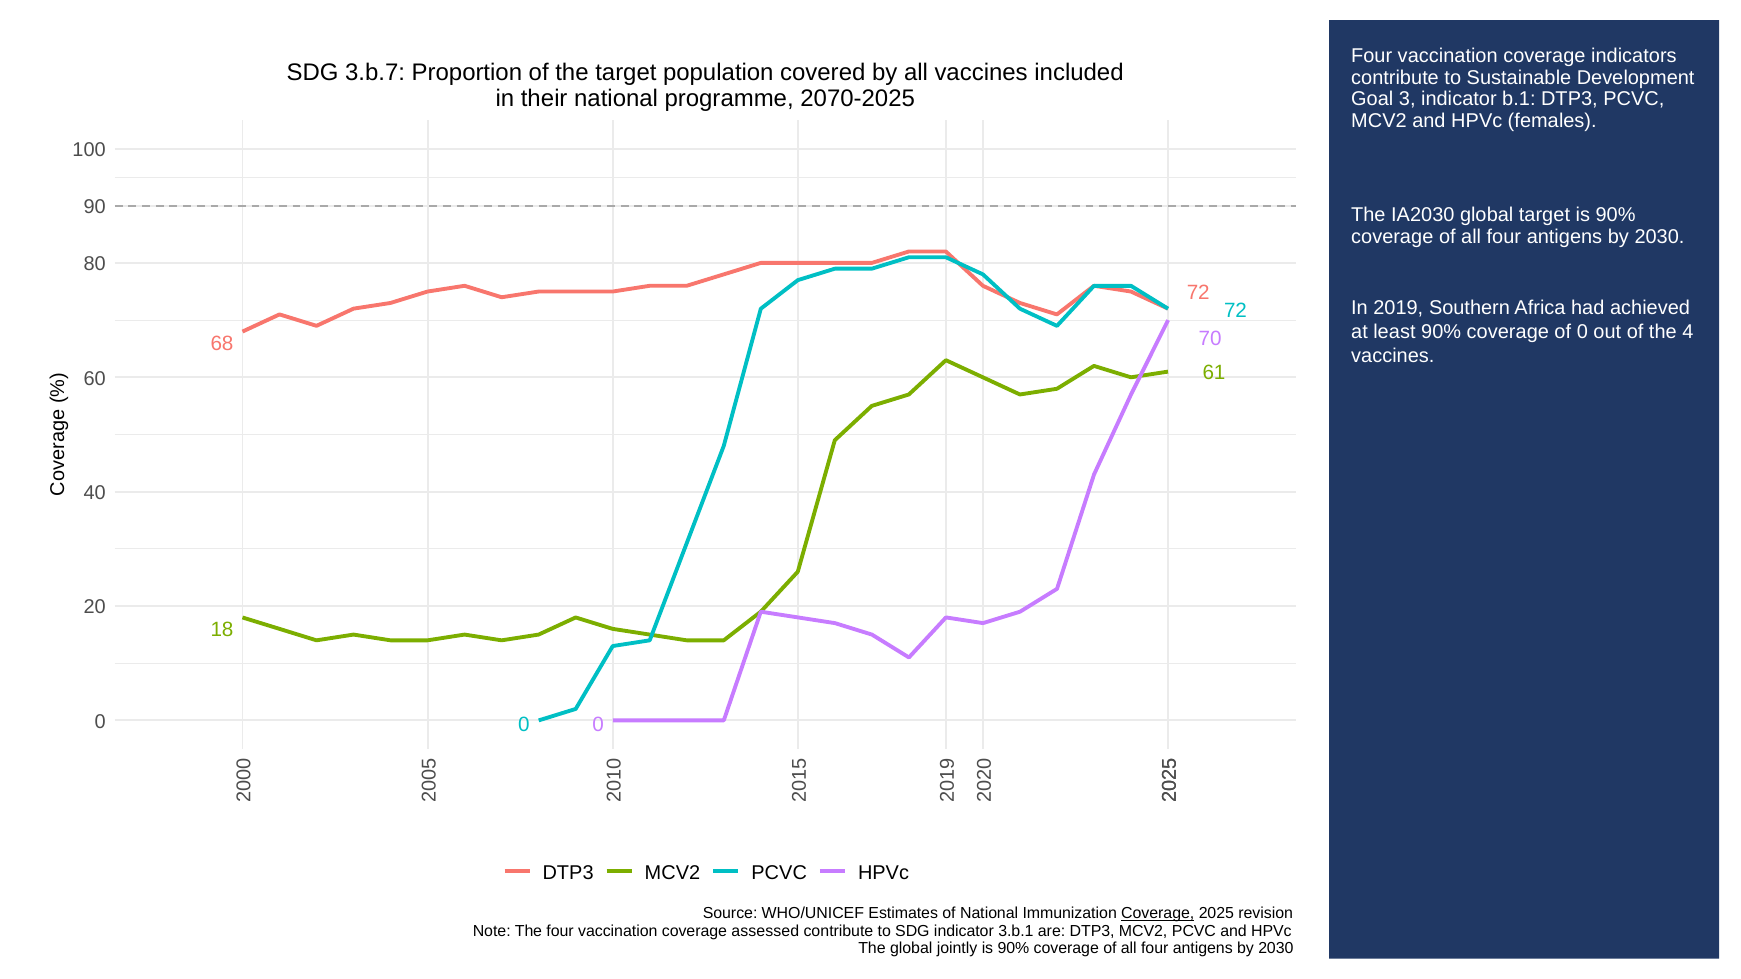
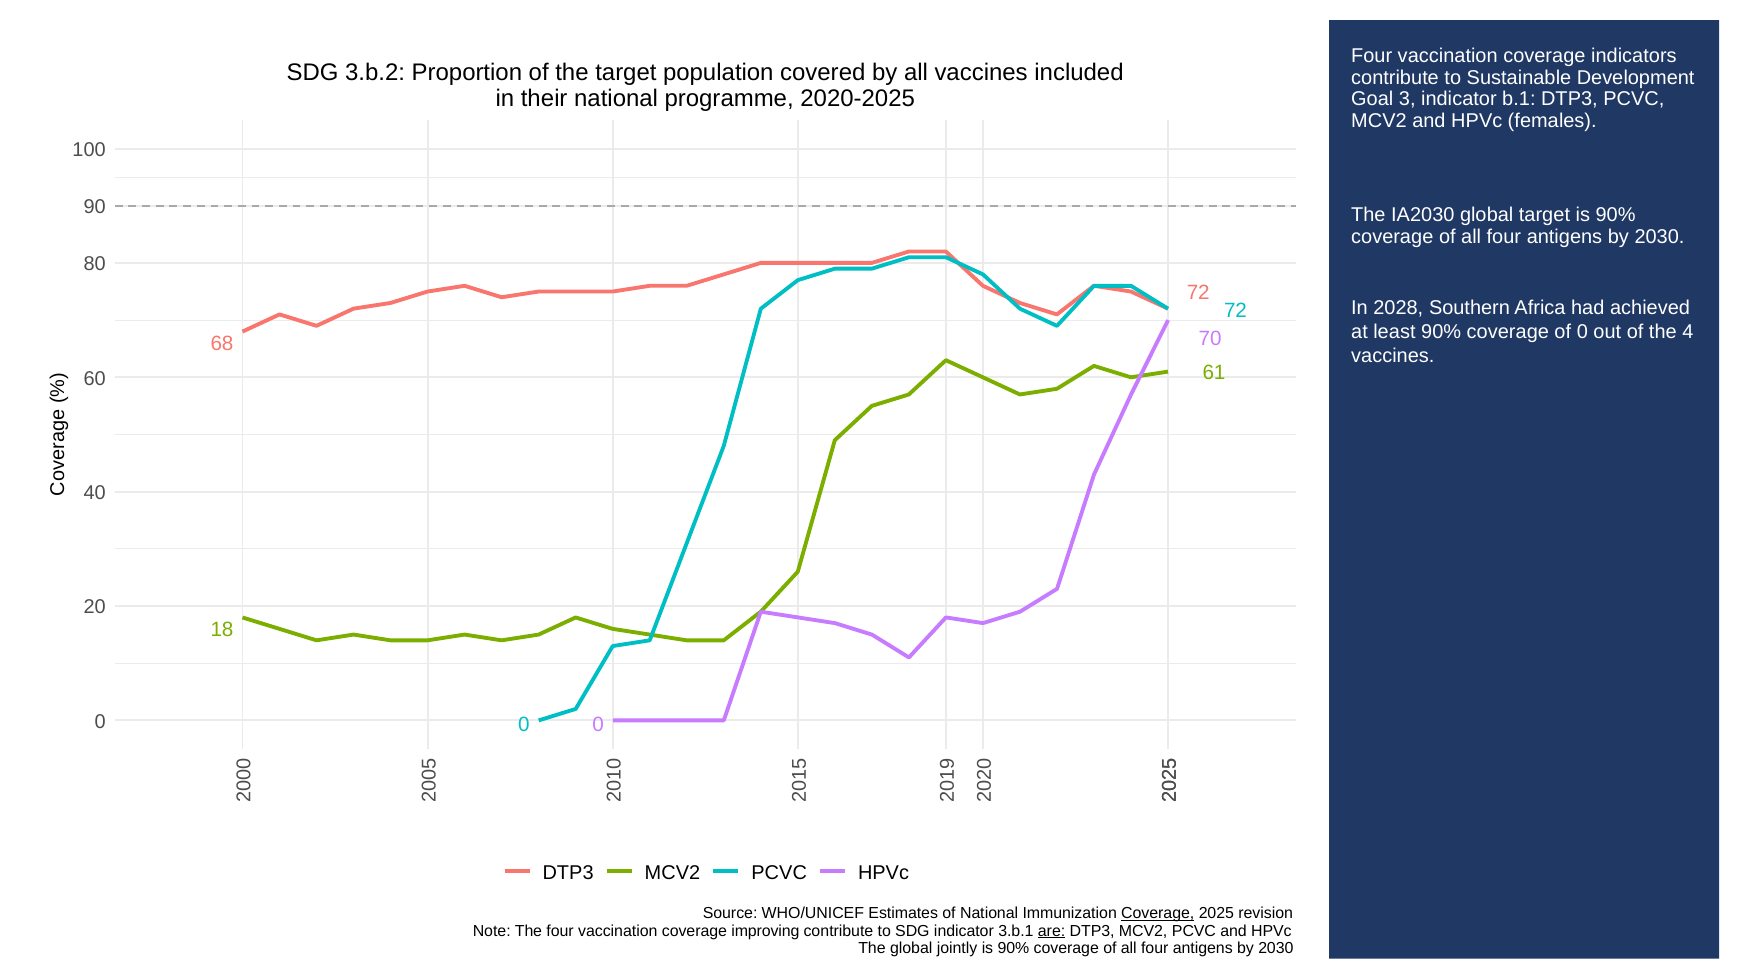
3.b.7: 3.b.7 -> 3.b.2
2070-2025: 2070-2025 -> 2020-2025
2019: 2019 -> 2028
assessed: assessed -> improving
are underline: none -> present
